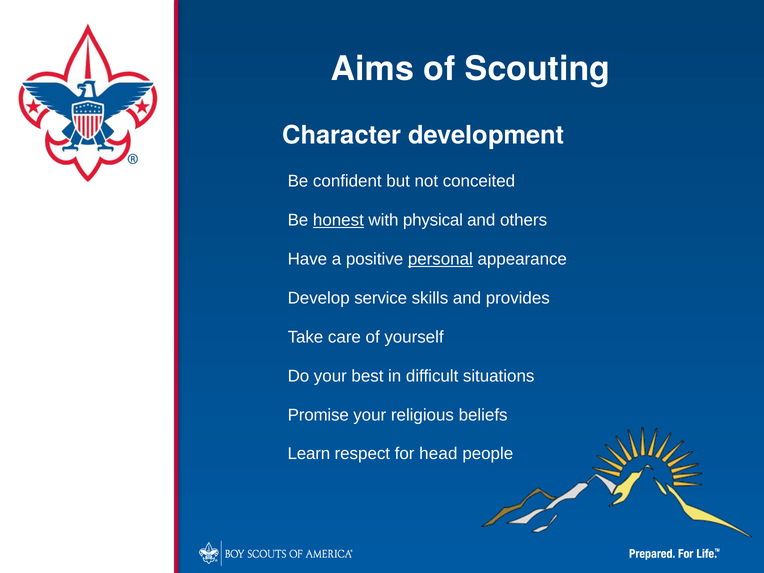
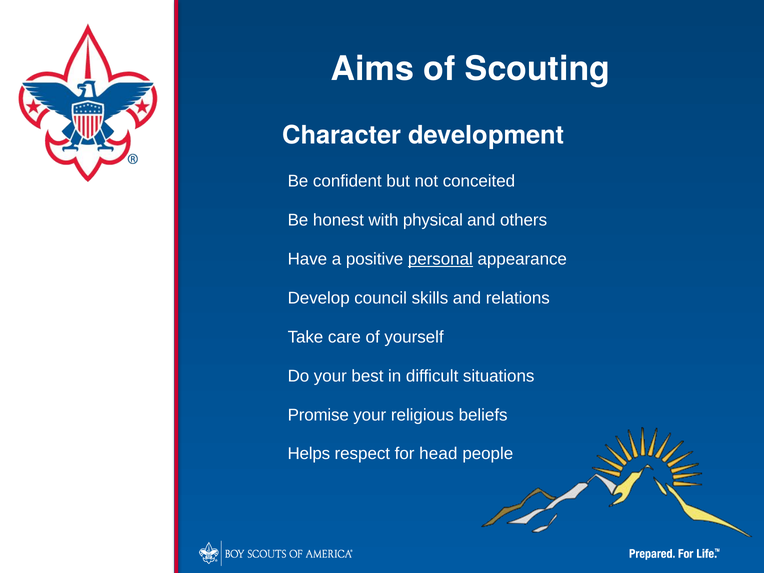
honest underline: present -> none
service: service -> council
provides: provides -> relations
Learn: Learn -> Helps
